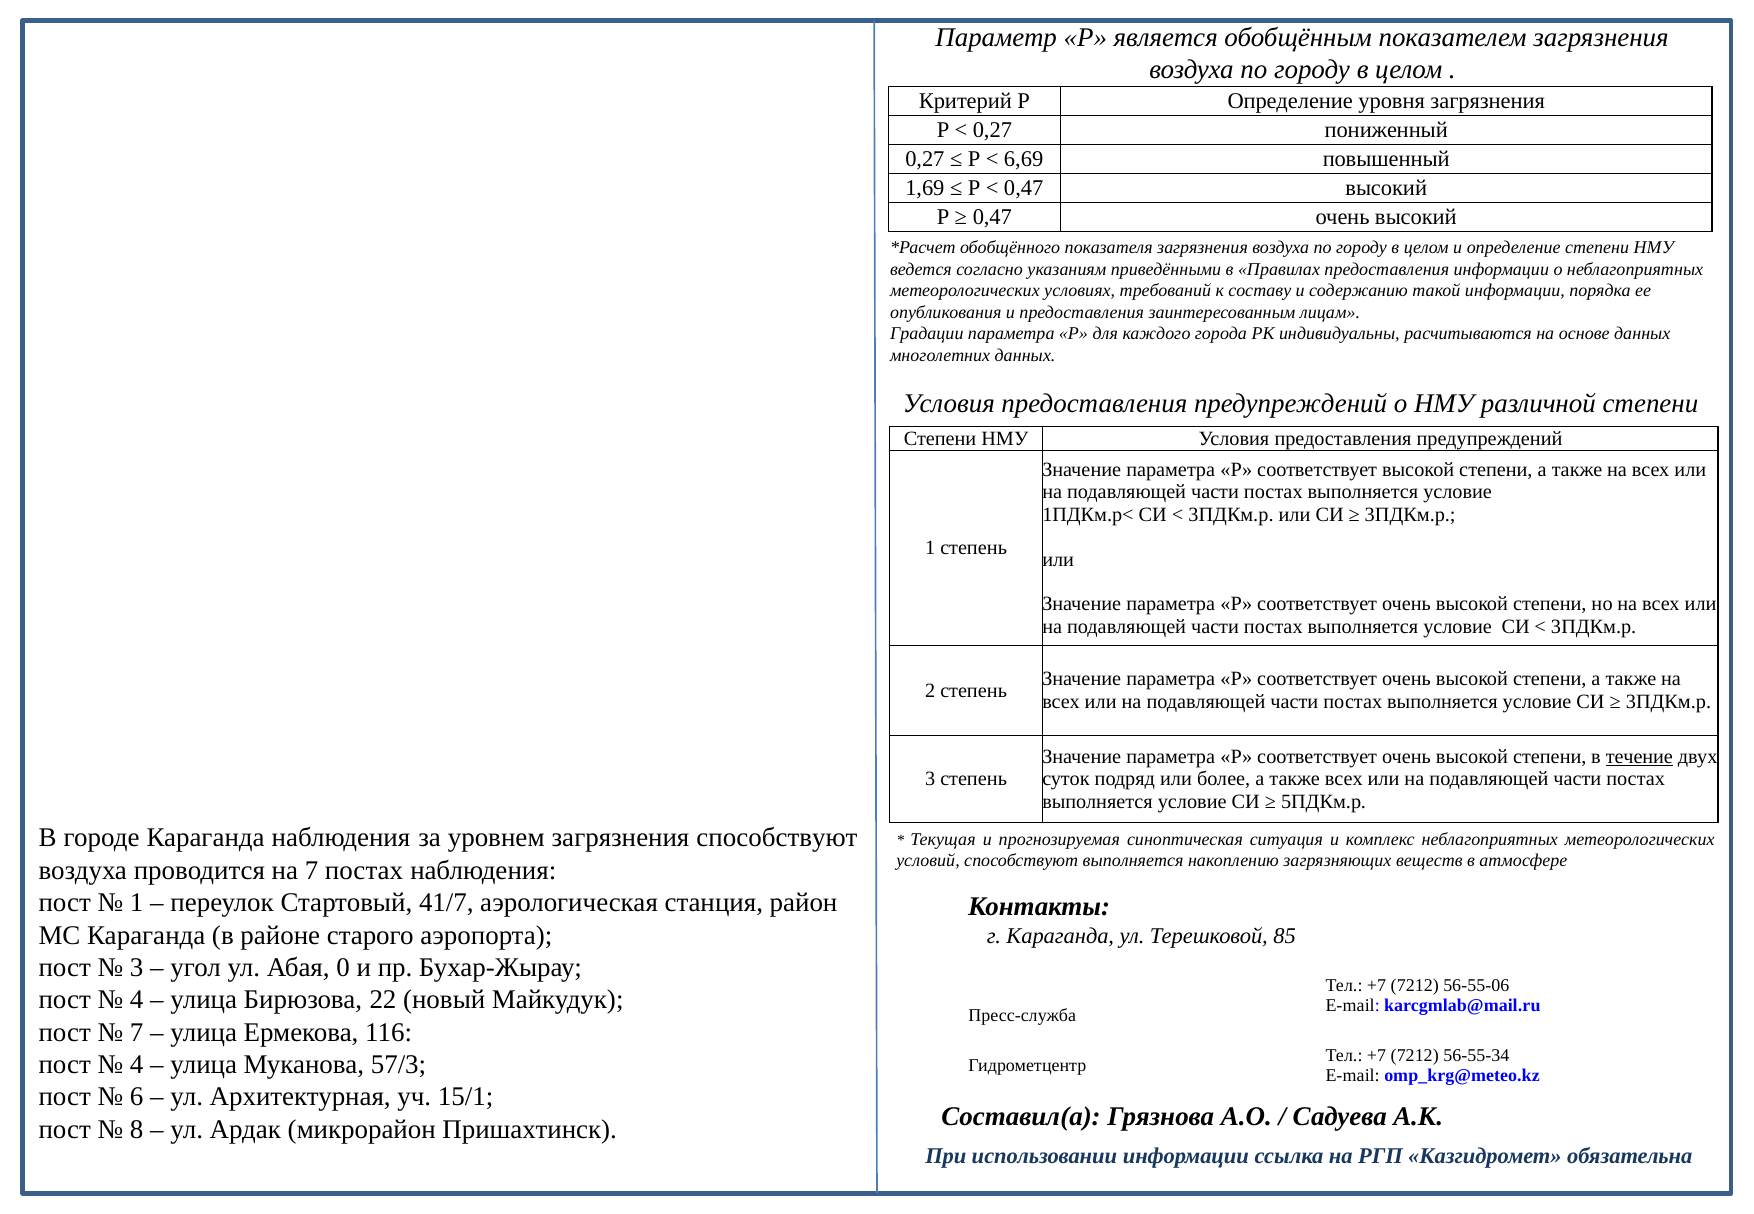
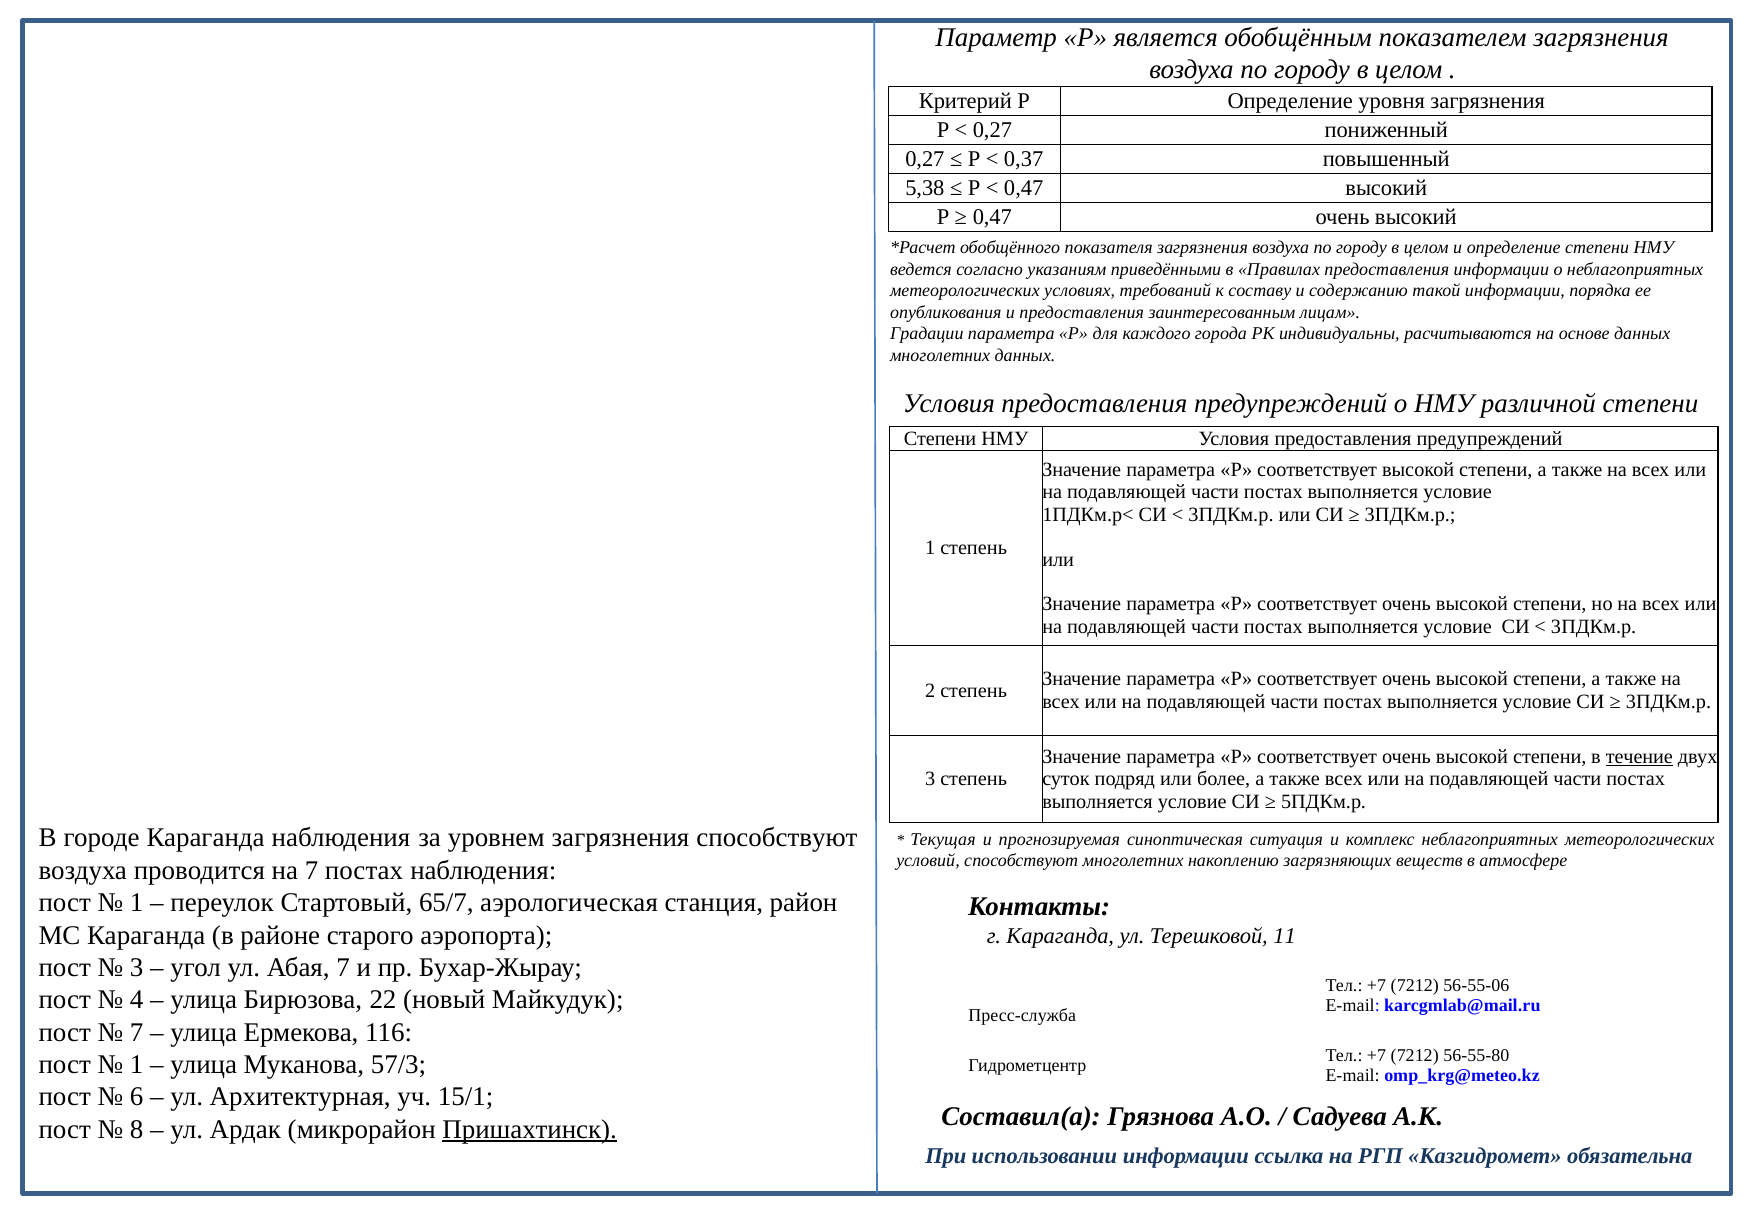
6,69: 6,69 -> 0,37
1,69: 1,69 -> 5,38
способствуют выполняется: выполняется -> многолетних
41/7: 41/7 -> 65/7
85: 85 -> 11
Абая 0: 0 -> 7
56-55-34: 56-55-34 -> 56-55-80
4 at (137, 1065): 4 -> 1
Пришахтинск underline: none -> present
